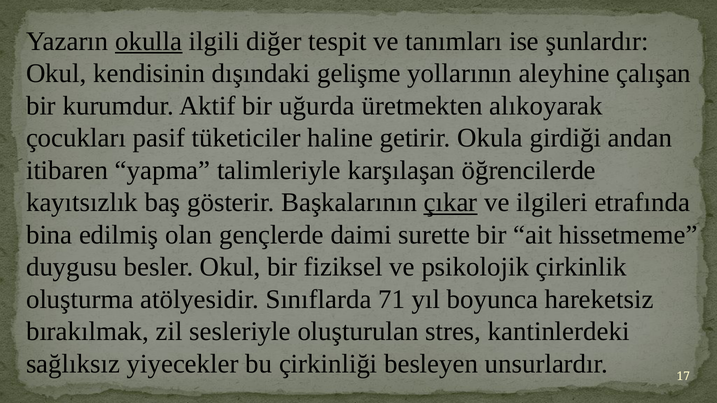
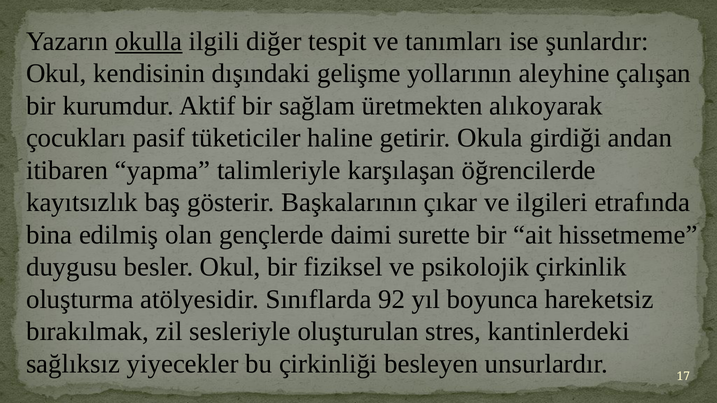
uğurda: uğurda -> sağlam
çıkar underline: present -> none
71: 71 -> 92
